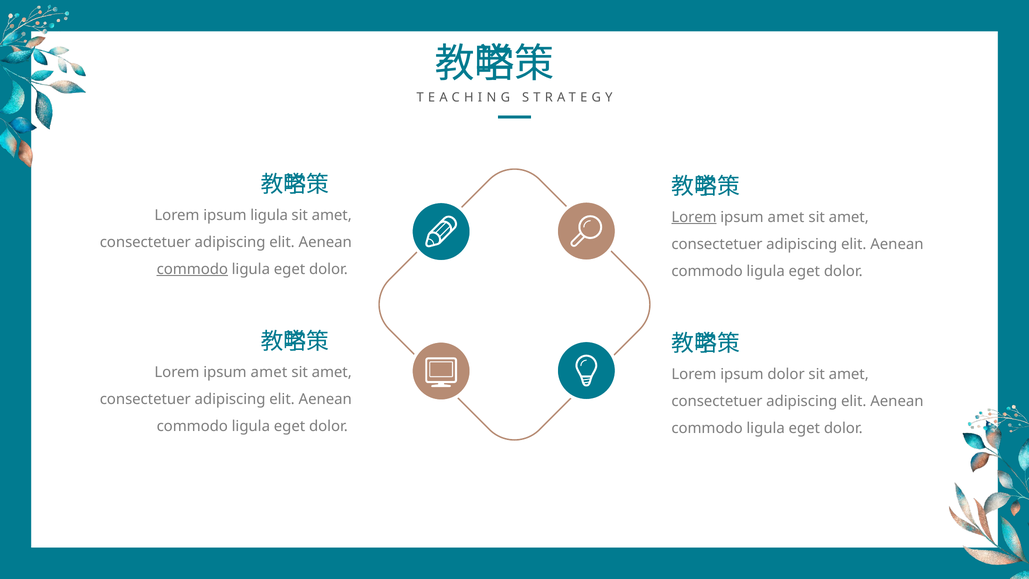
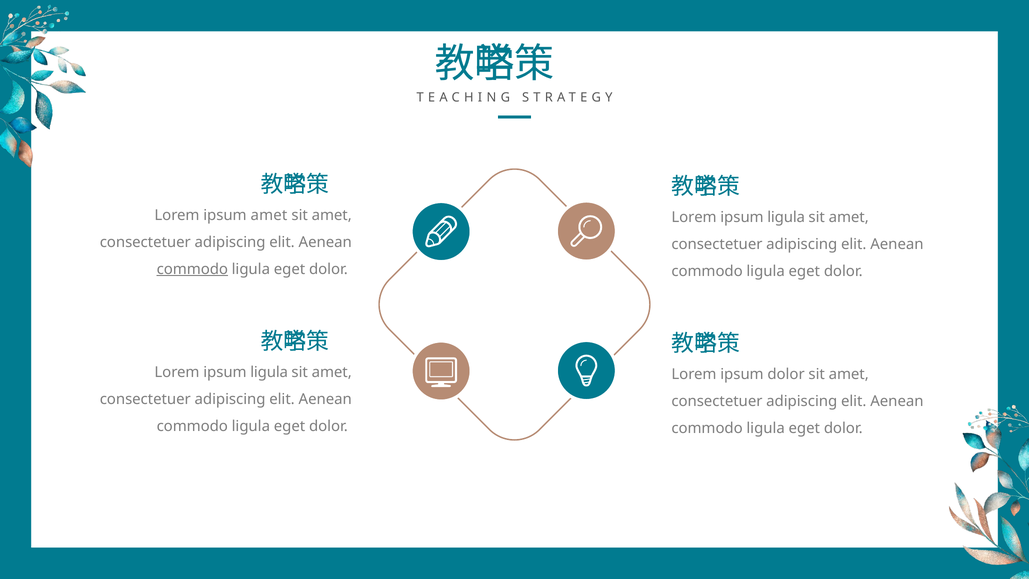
ipsum ligula: ligula -> amet
Lorem at (694, 217) underline: present -> none
amet at (786, 217): amet -> ligula
amet at (269, 372): amet -> ligula
